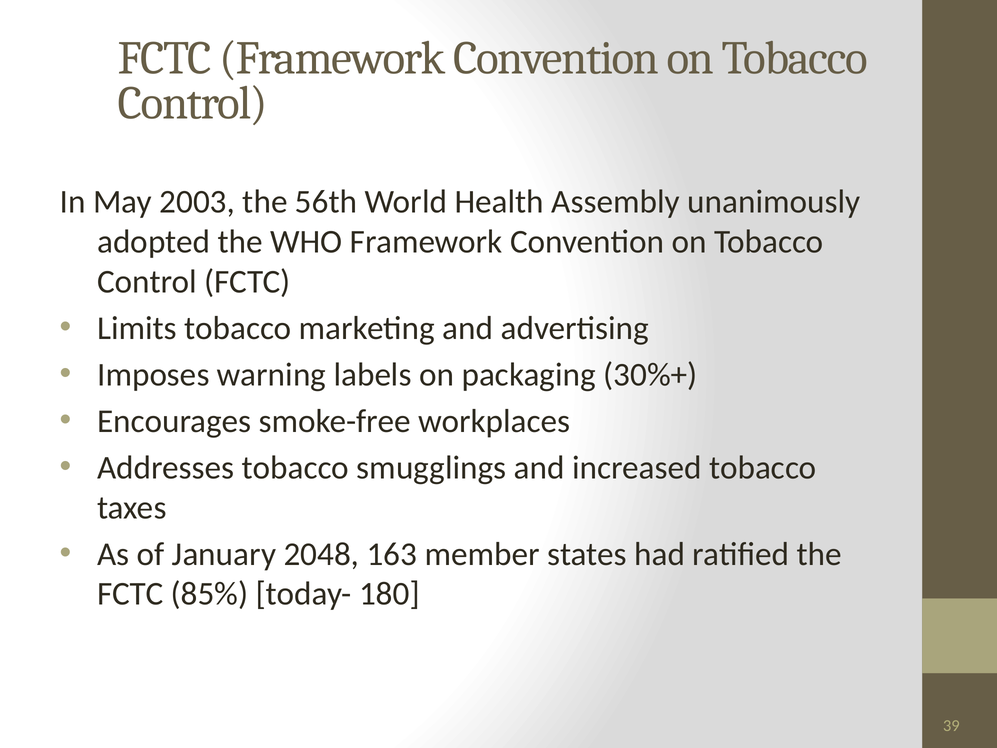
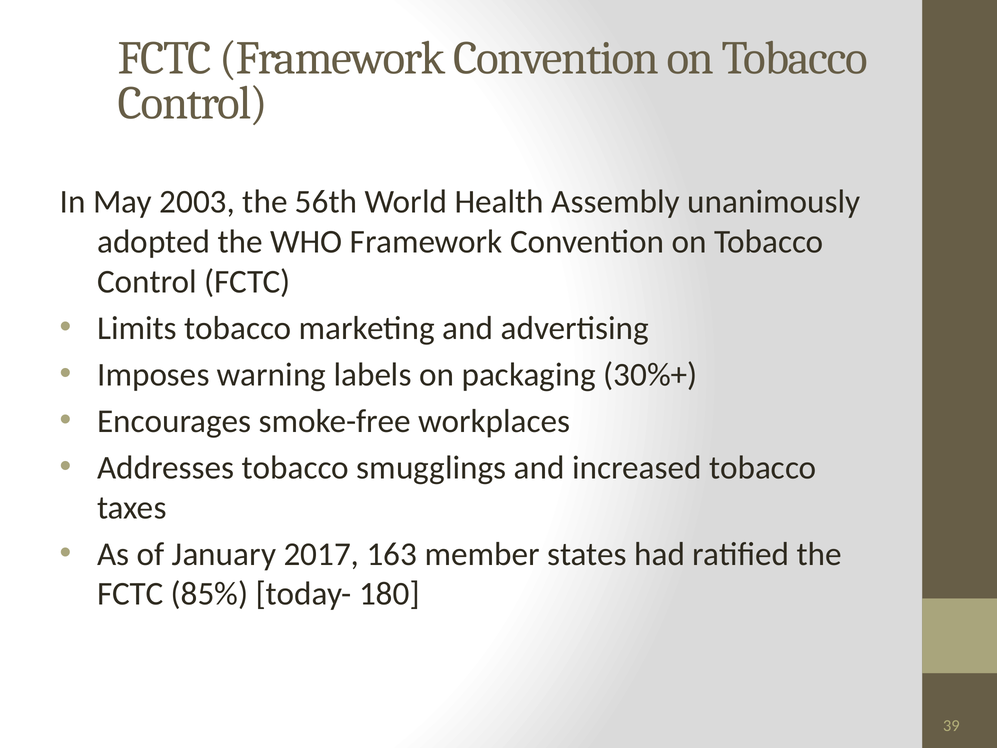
2048: 2048 -> 2017
